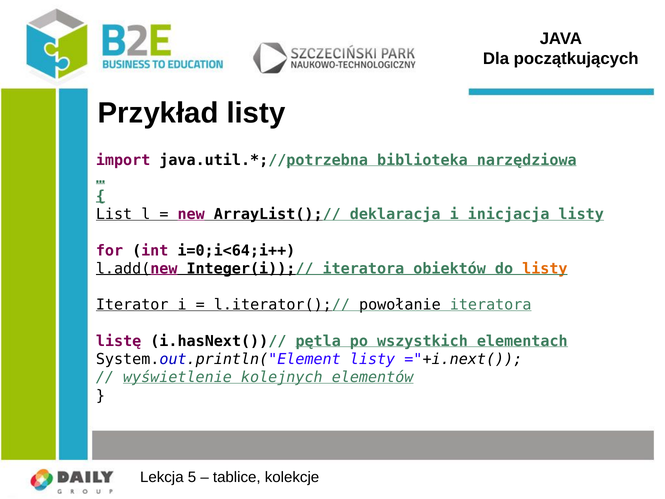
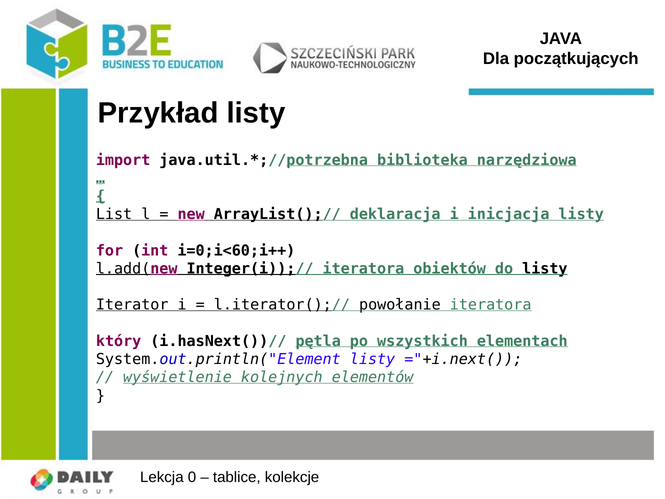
i=0;i<64;i++: i=0;i<64;i++ -> i=0;i<60;i++
listy at (545, 269) colour: orange -> black
listę: listę -> który
5: 5 -> 0
